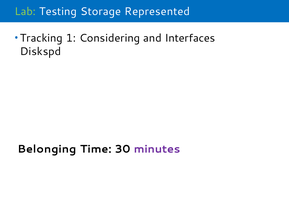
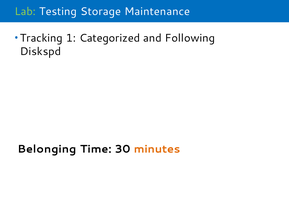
Represented: Represented -> Maintenance
Considering: Considering -> Categorized
Interfaces: Interfaces -> Following
minutes colour: purple -> orange
